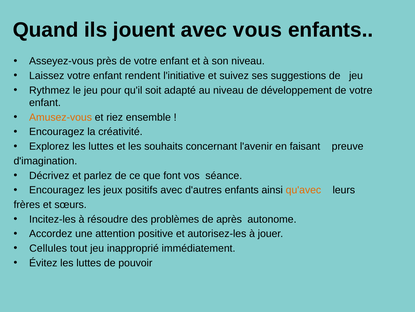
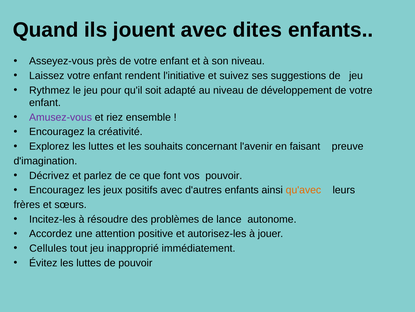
vous: vous -> dites
Amusez-vous colour: orange -> purple
vos séance: séance -> pouvoir
après: après -> lance
